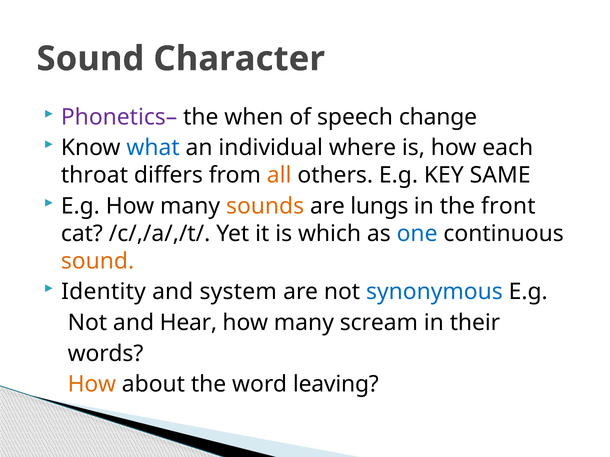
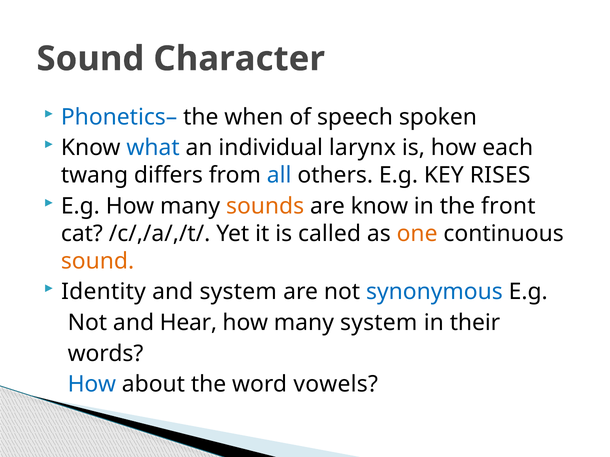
Phonetics– colour: purple -> blue
change: change -> spoken
where: where -> larynx
throat: throat -> twang
all colour: orange -> blue
SAME: SAME -> RISES
are lungs: lungs -> know
which: which -> called
one colour: blue -> orange
many scream: scream -> system
How at (92, 385) colour: orange -> blue
leaving: leaving -> vowels
